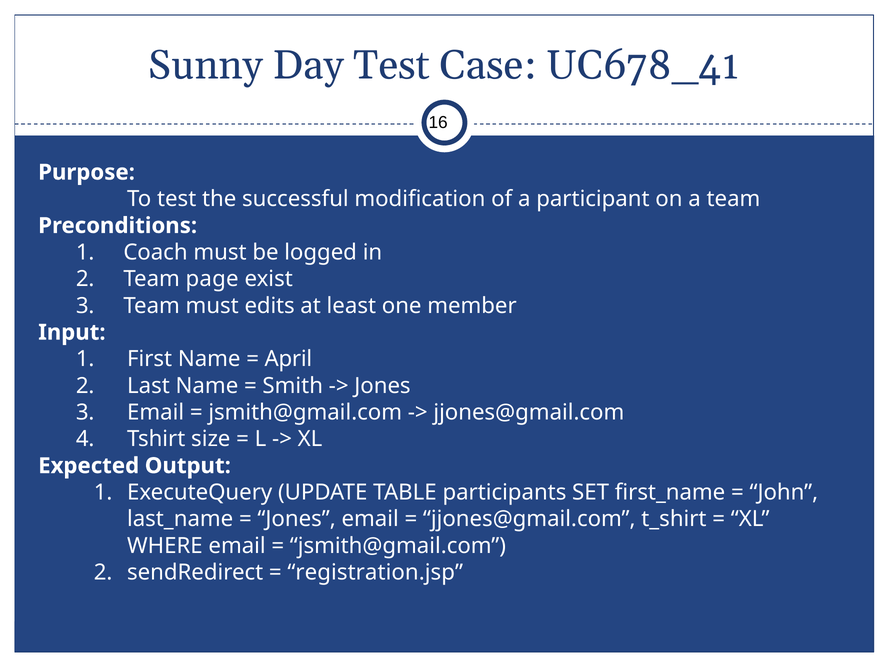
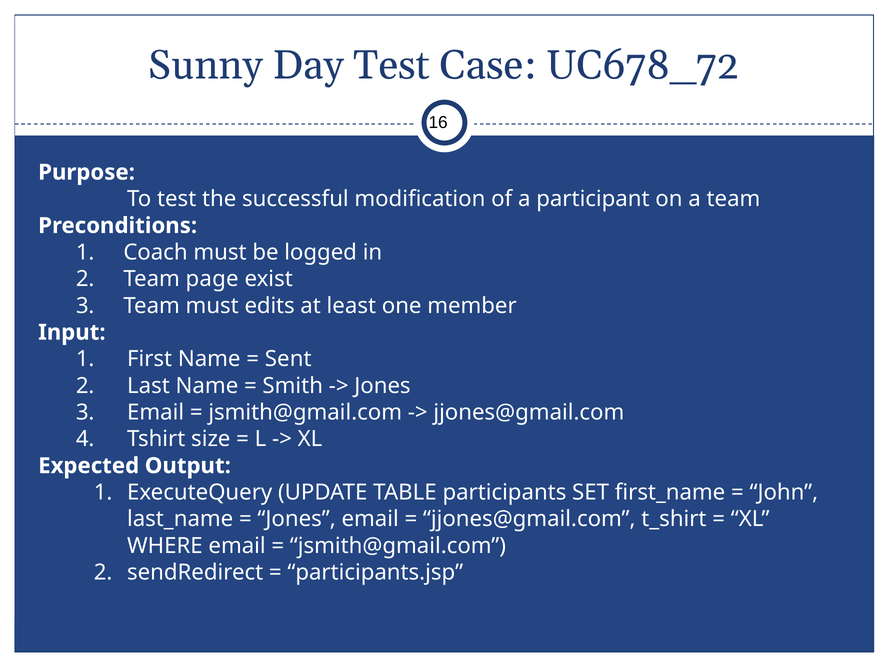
UC678_41: UC678_41 -> UC678_72
April: April -> Sent
registration.jsp: registration.jsp -> participants.jsp
